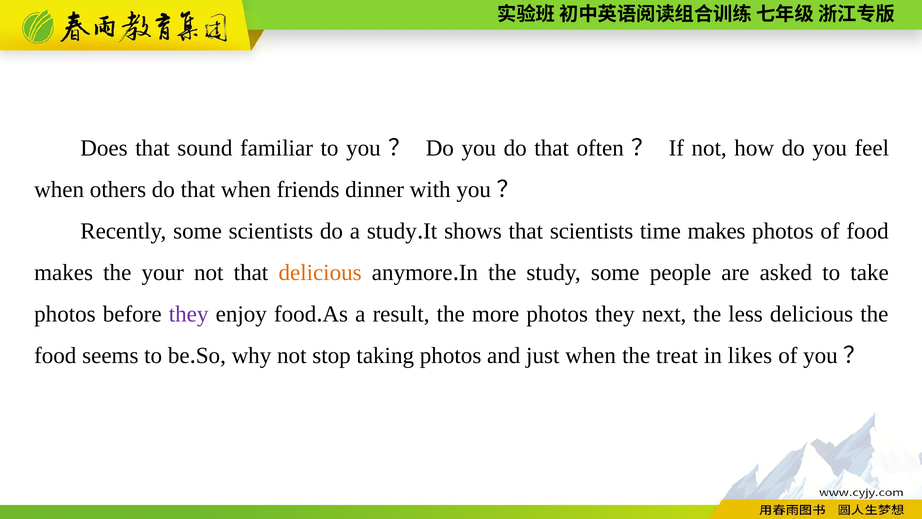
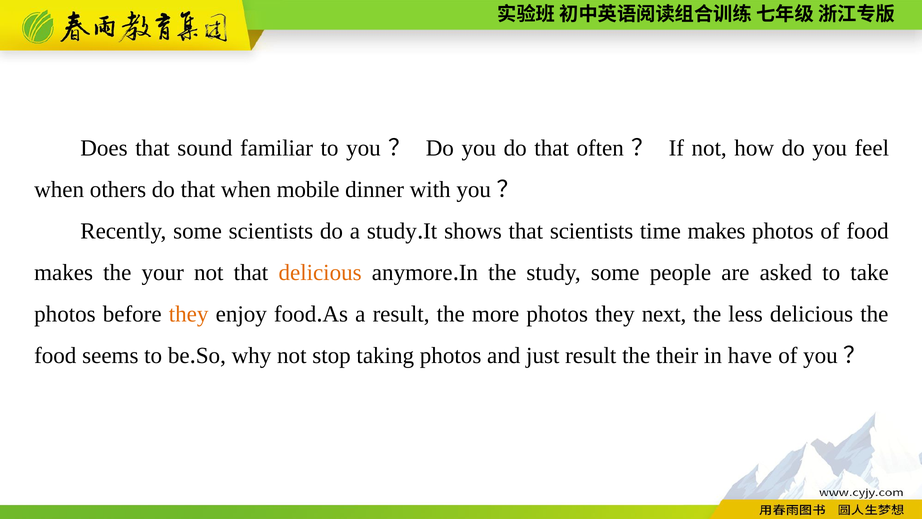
friends: friends -> mobile
they at (189, 314) colour: purple -> orange
just when: when -> result
treat: treat -> their
likes: likes -> have
